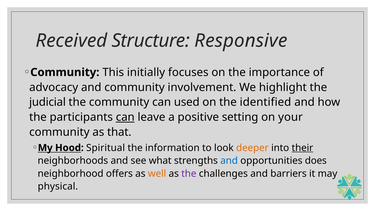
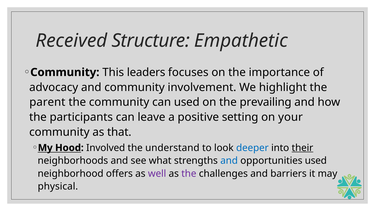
Responsive: Responsive -> Empathetic
initially: initially -> leaders
judicial: judicial -> parent
identified: identified -> prevailing
can at (125, 117) underline: present -> none
Spiritual: Spiritual -> Involved
information: information -> understand
deeper colour: orange -> blue
opportunities does: does -> used
well colour: orange -> purple
